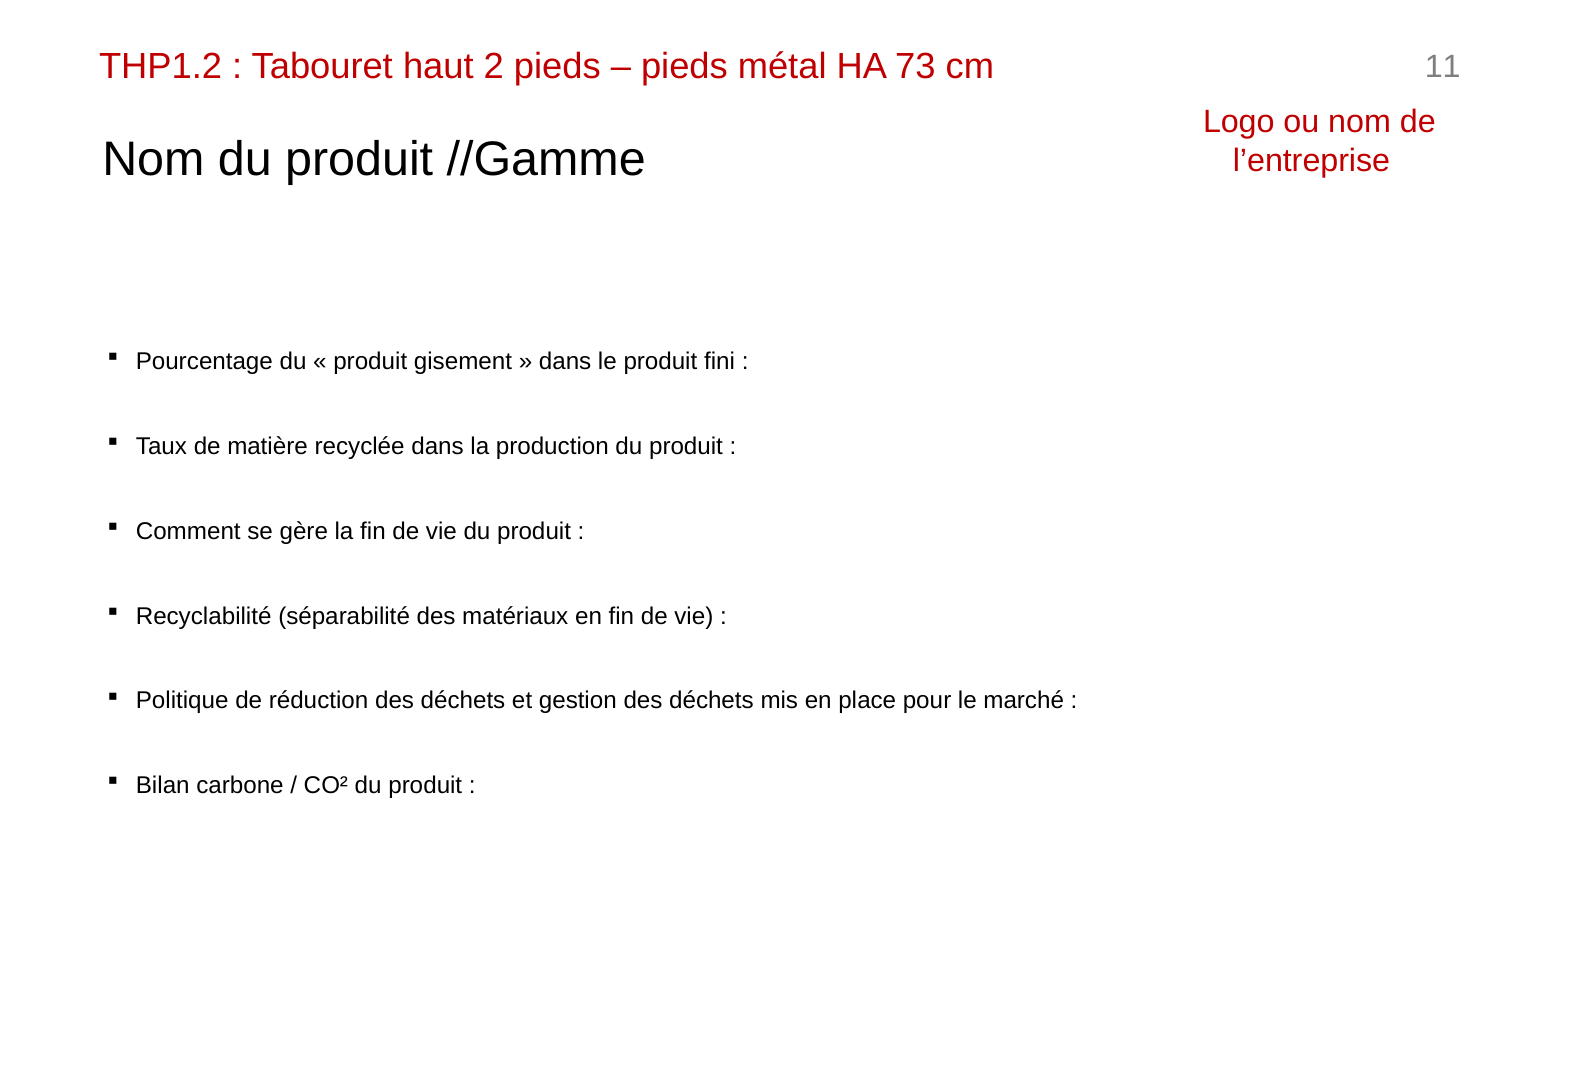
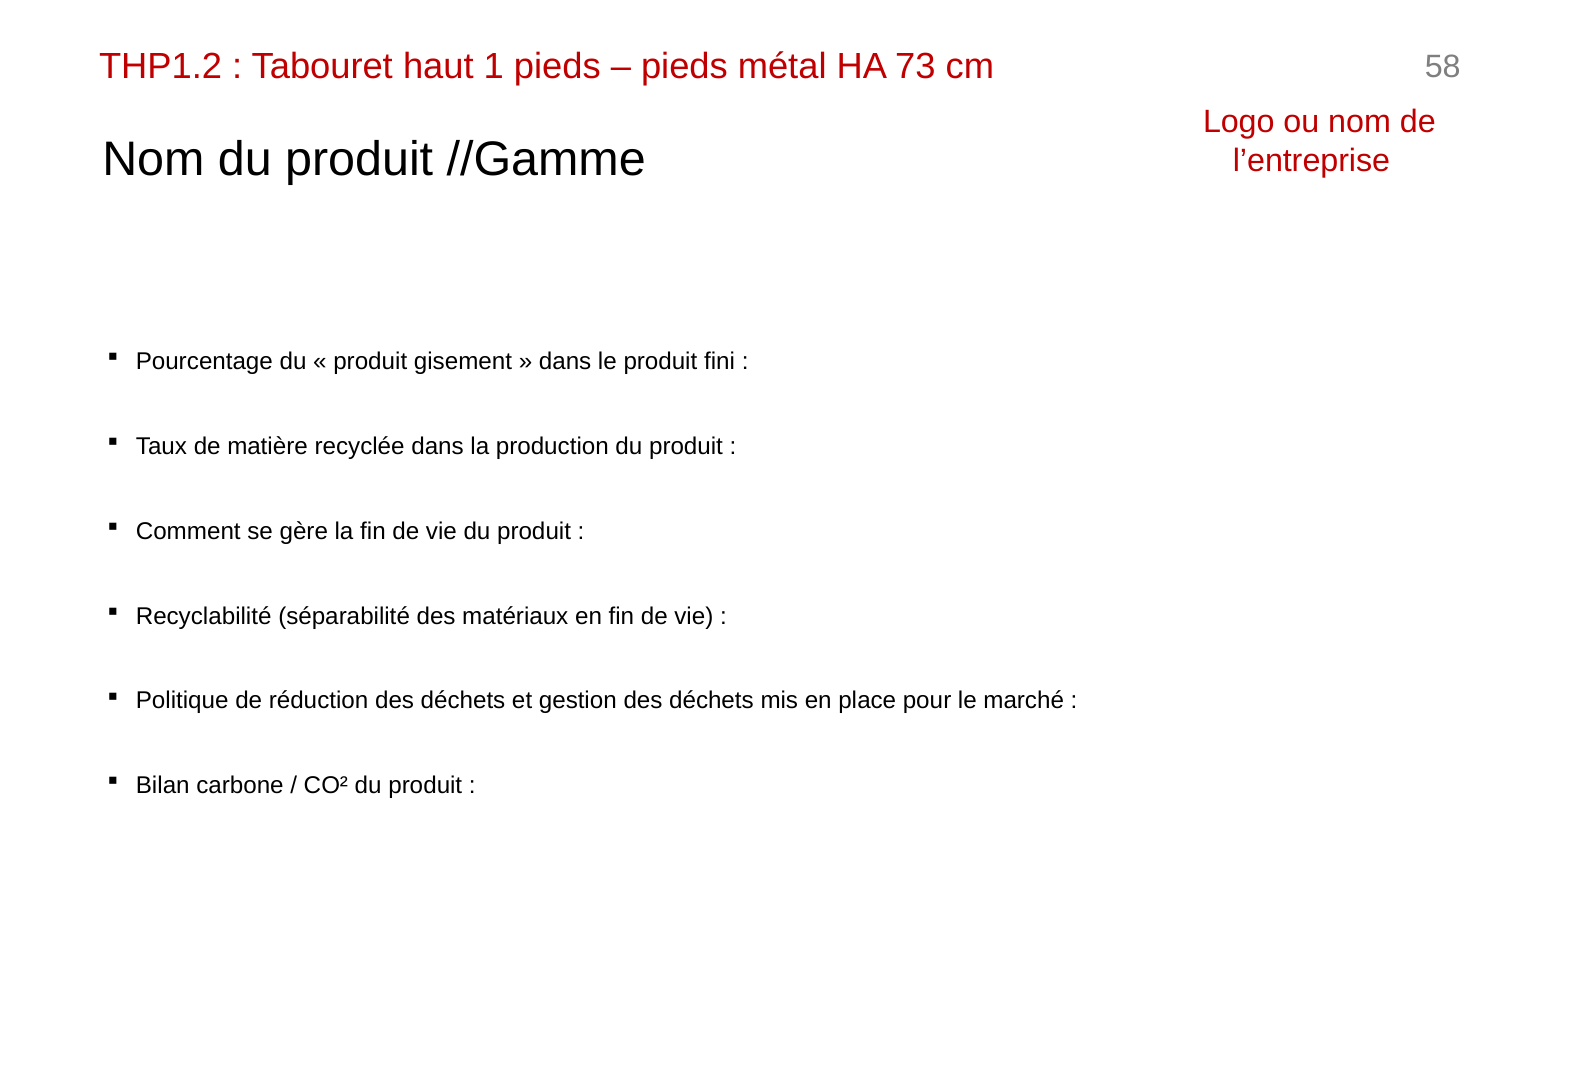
2: 2 -> 1
11: 11 -> 58
